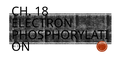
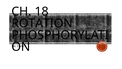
ELECTRON: ELECTRON -> ROTATION
